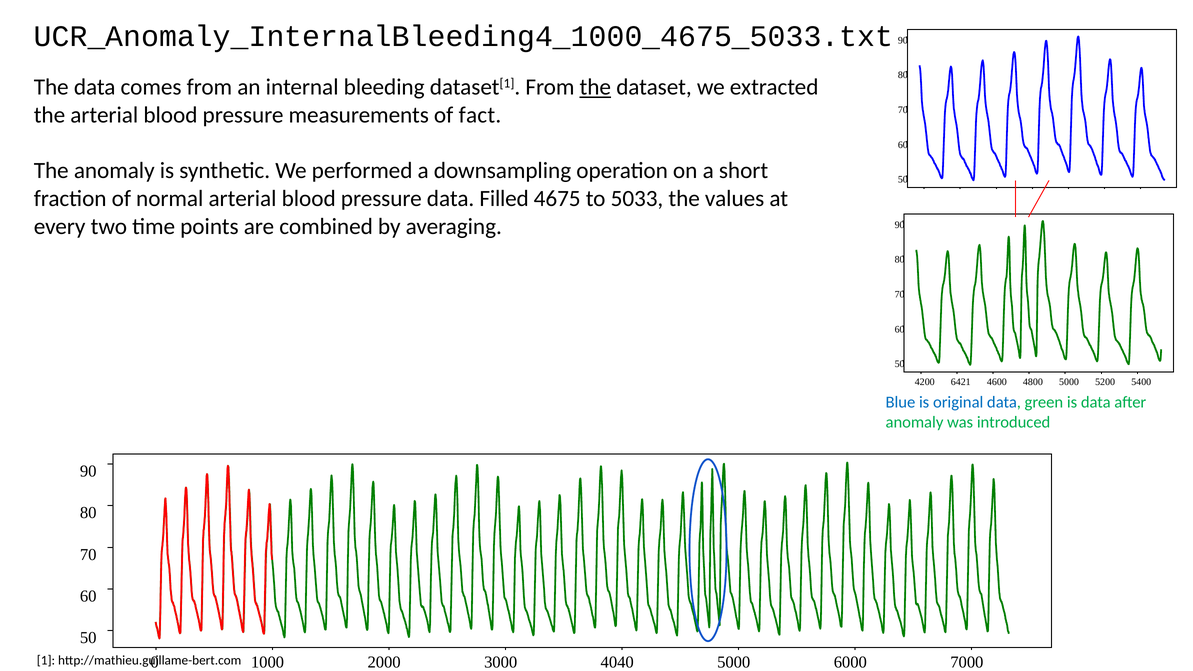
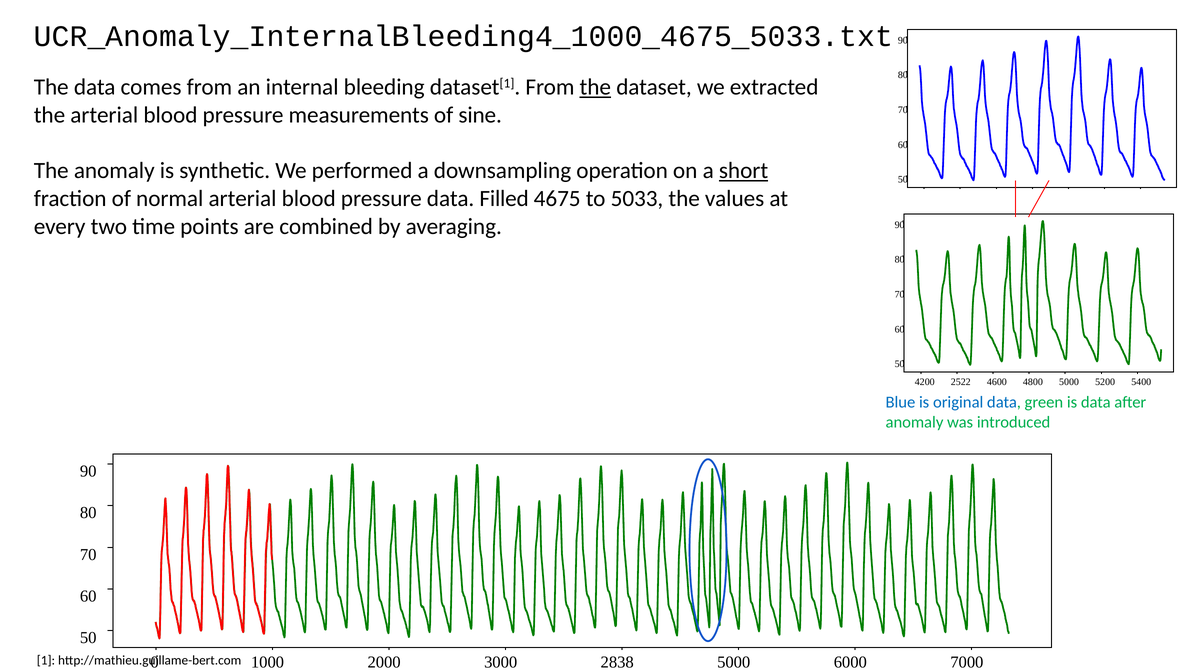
fact: fact -> sine
short underline: none -> present
6421: 6421 -> 2522
4040: 4040 -> 2838
